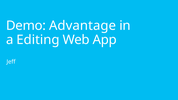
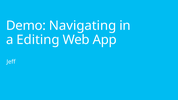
Advantage: Advantage -> Navigating
